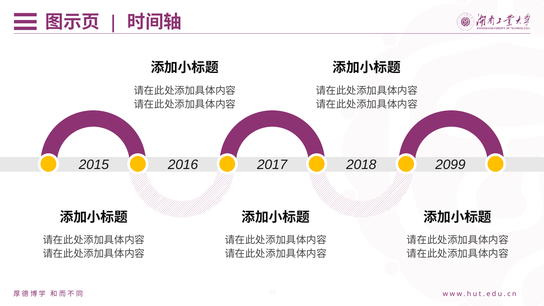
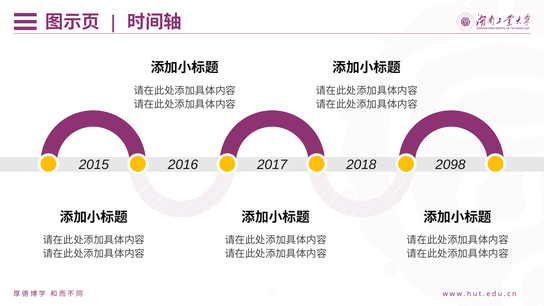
2099: 2099 -> 2098
